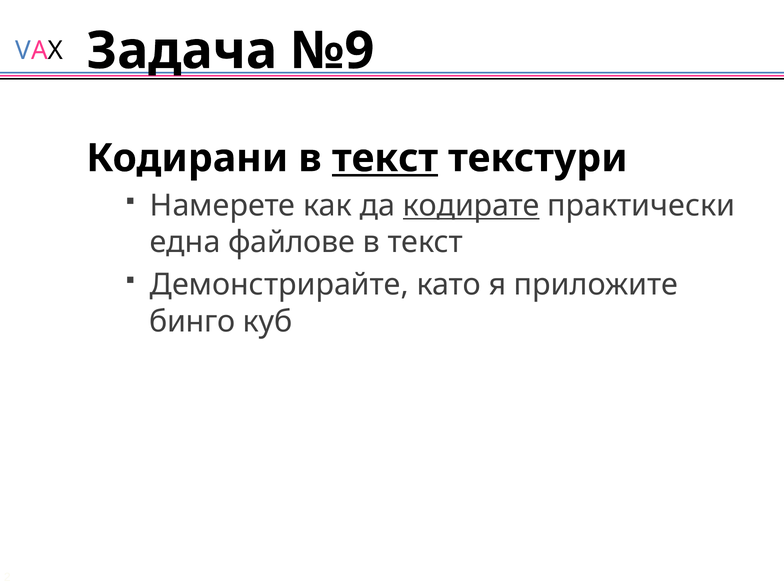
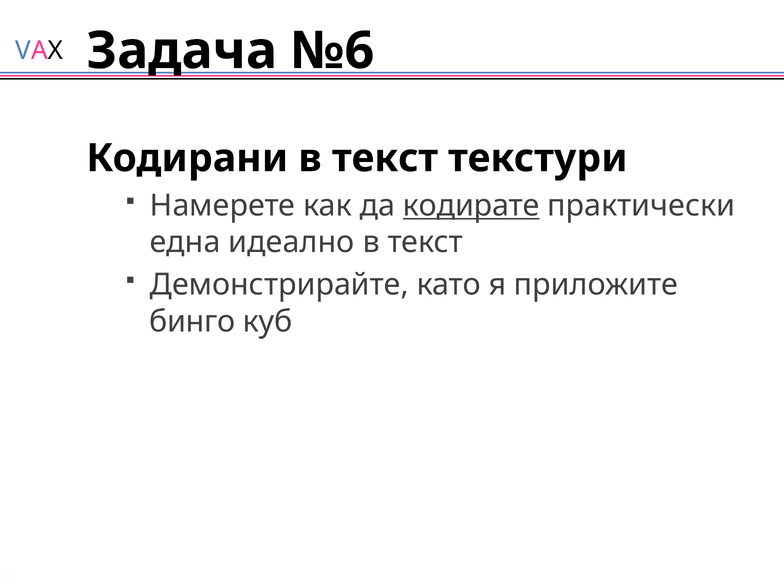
№9: №9 -> №6
текст at (385, 158) underline: present -> none
файлове: файлове -> идеално
